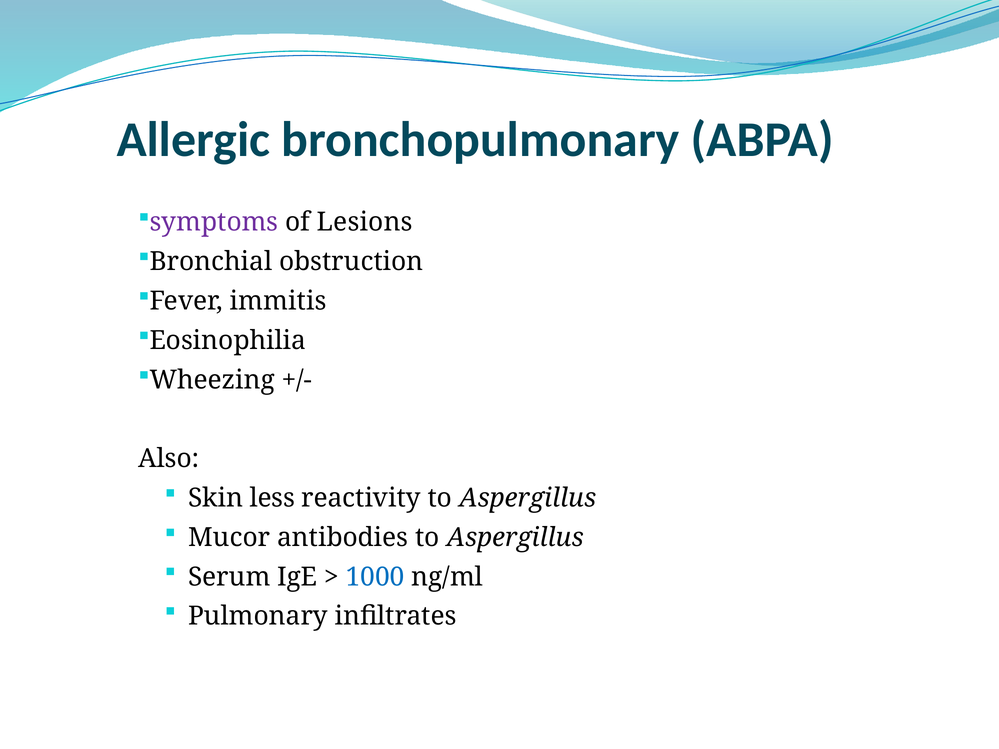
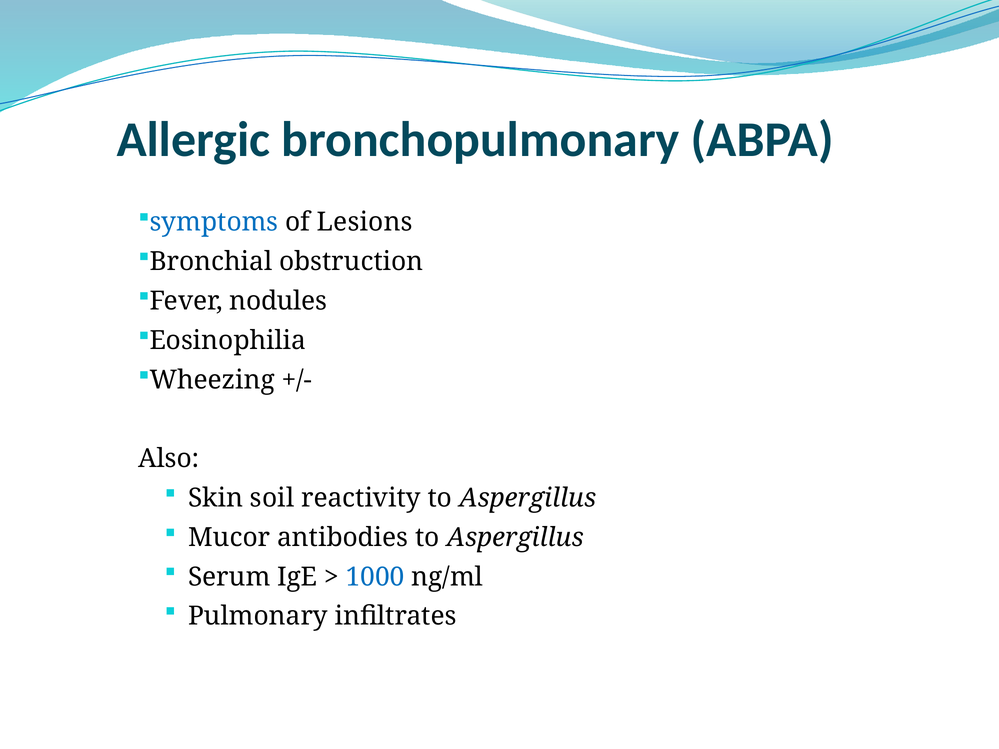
symptoms colour: purple -> blue
immitis: immitis -> nodules
less: less -> soil
